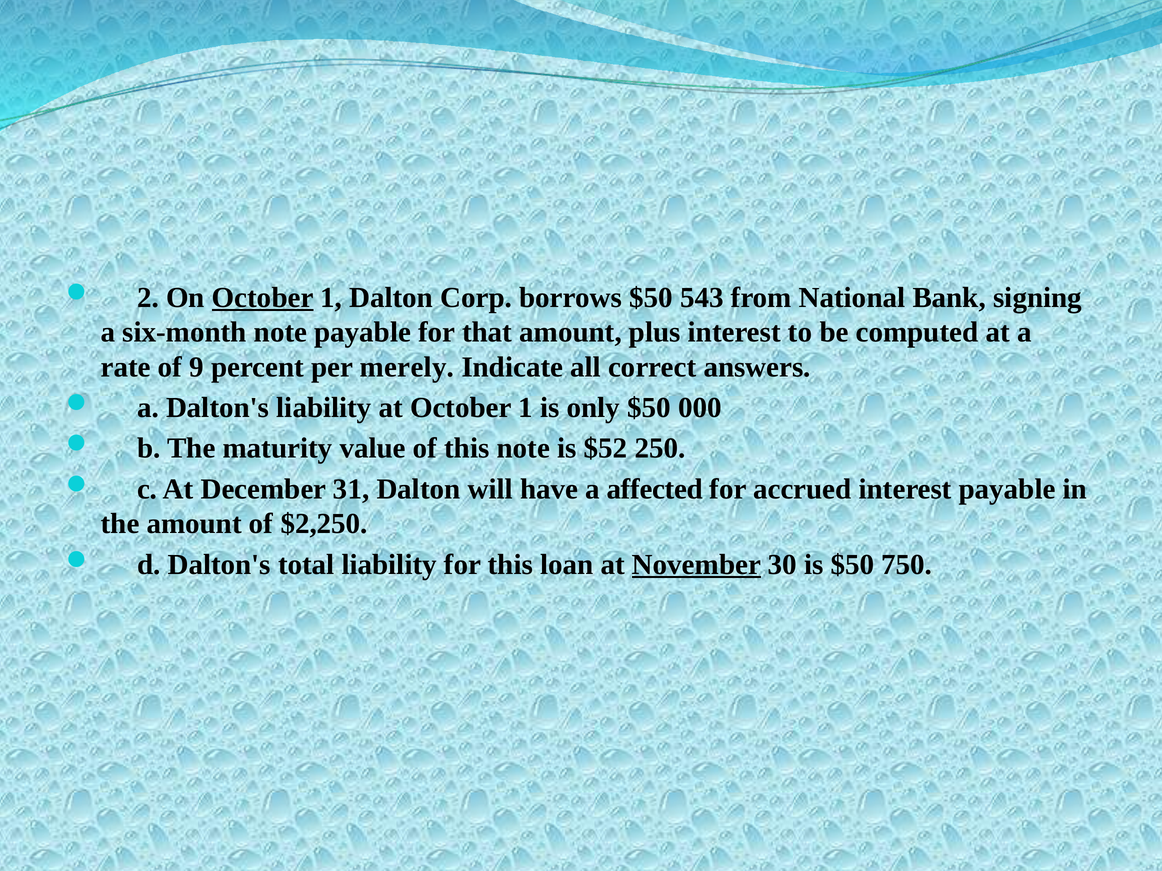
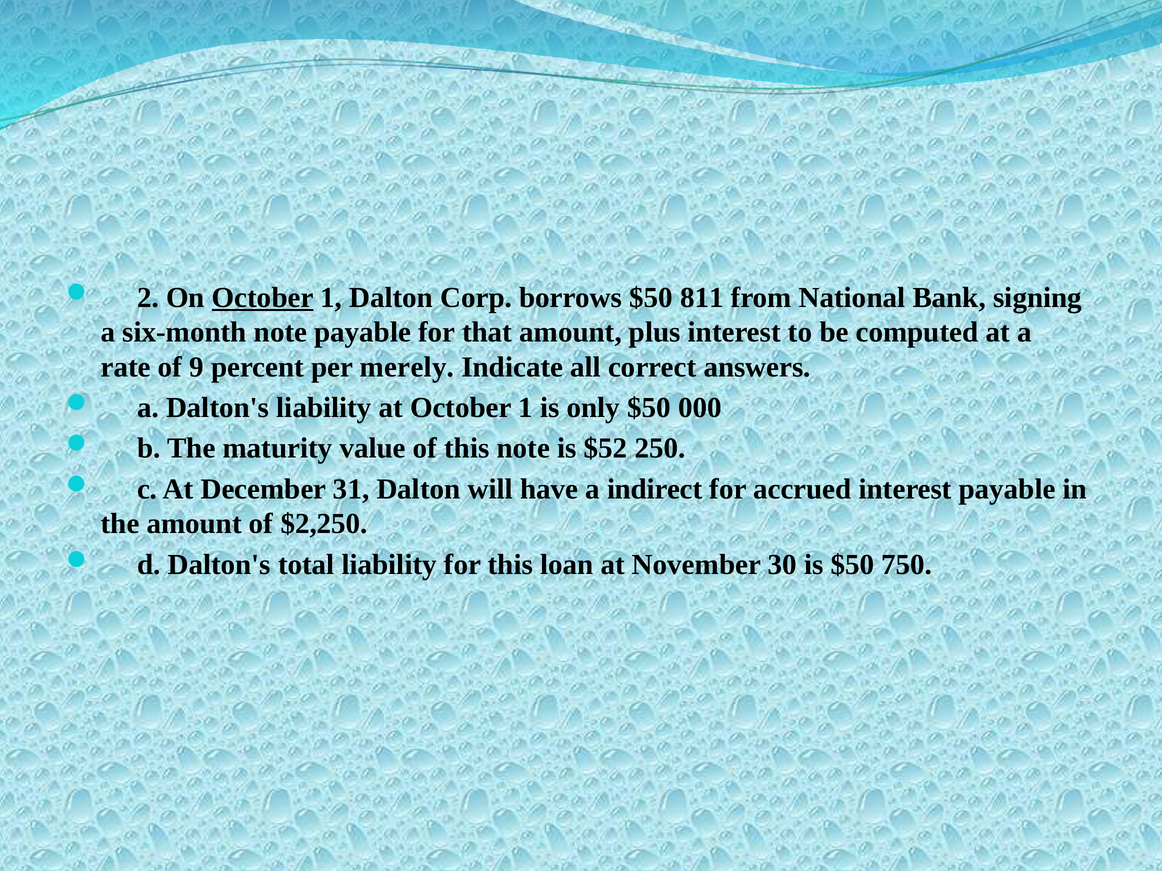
543: 543 -> 811
affected: affected -> indirect
November underline: present -> none
